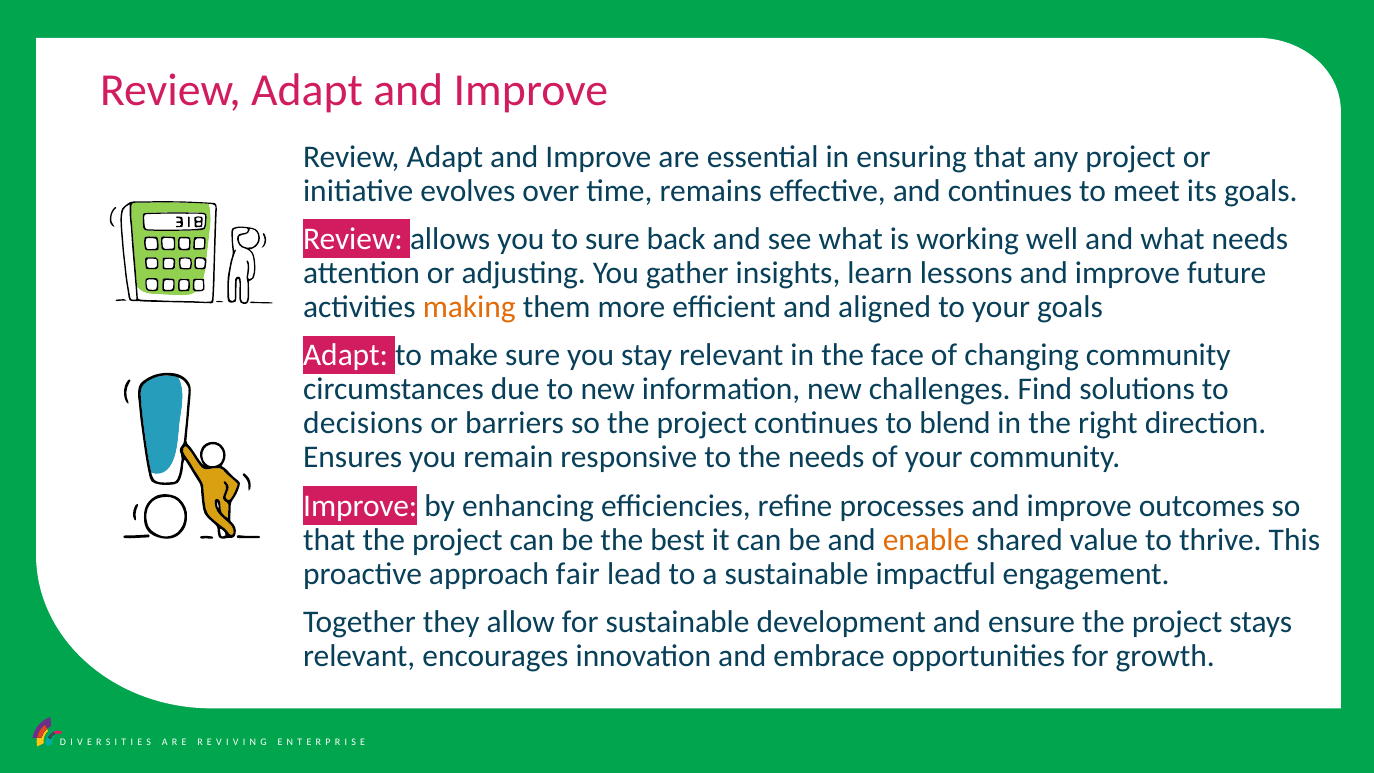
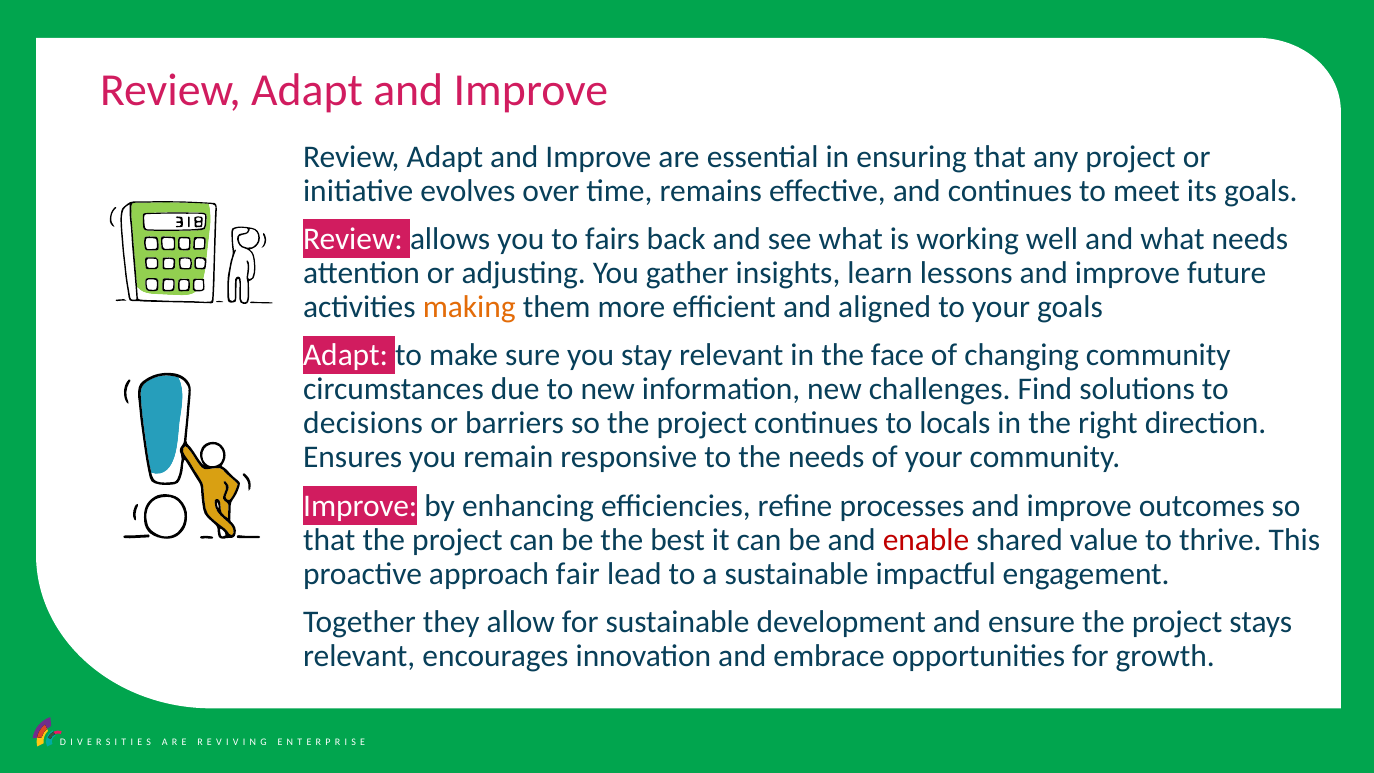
to sure: sure -> fairs
blend: blend -> locals
enable colour: orange -> red
